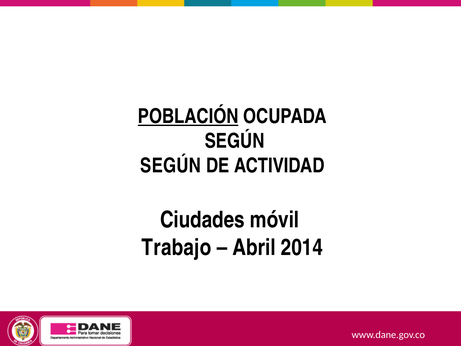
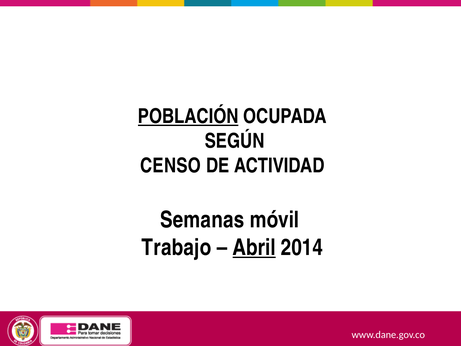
SEGÚN at (171, 166): SEGÚN -> CENSO
Ciudades: Ciudades -> Semanas
Abril underline: none -> present
